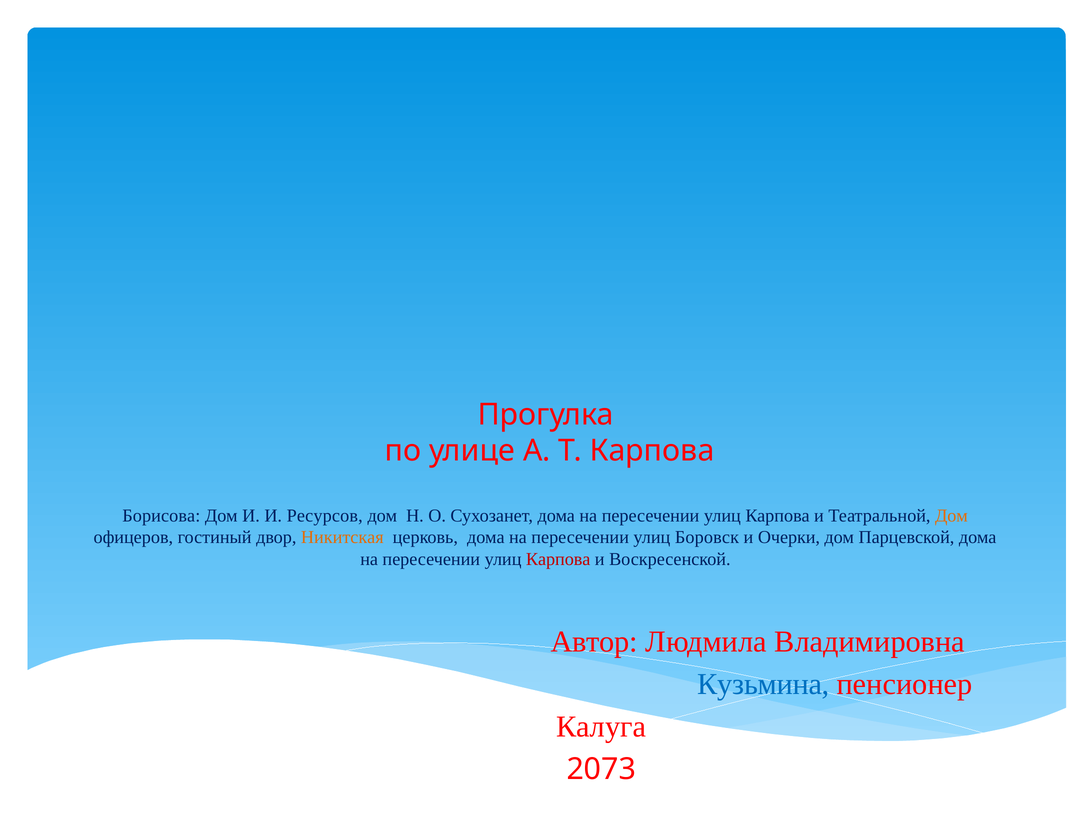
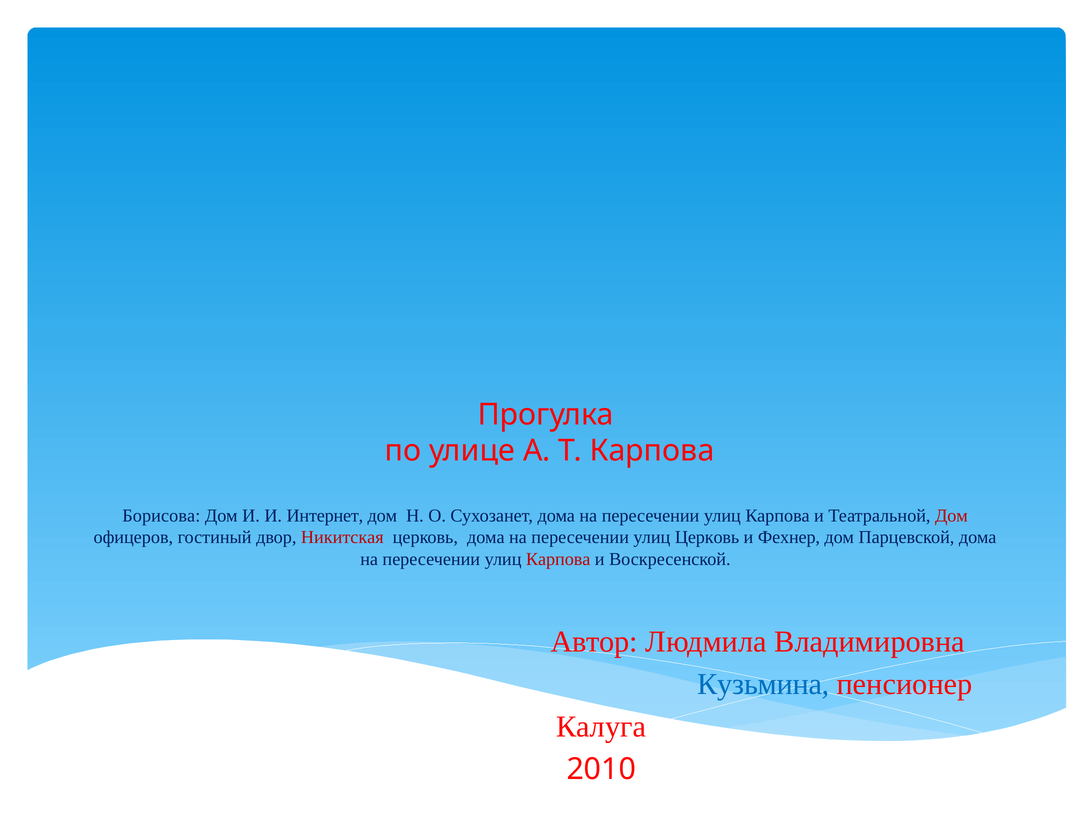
Ресурсов: Ресурсов -> Интернет
Дом at (951, 516) colour: orange -> red
Никитская colour: orange -> red
улиц Боровск: Боровск -> Церковь
Очерки: Очерки -> Фехнер
2073: 2073 -> 2010
